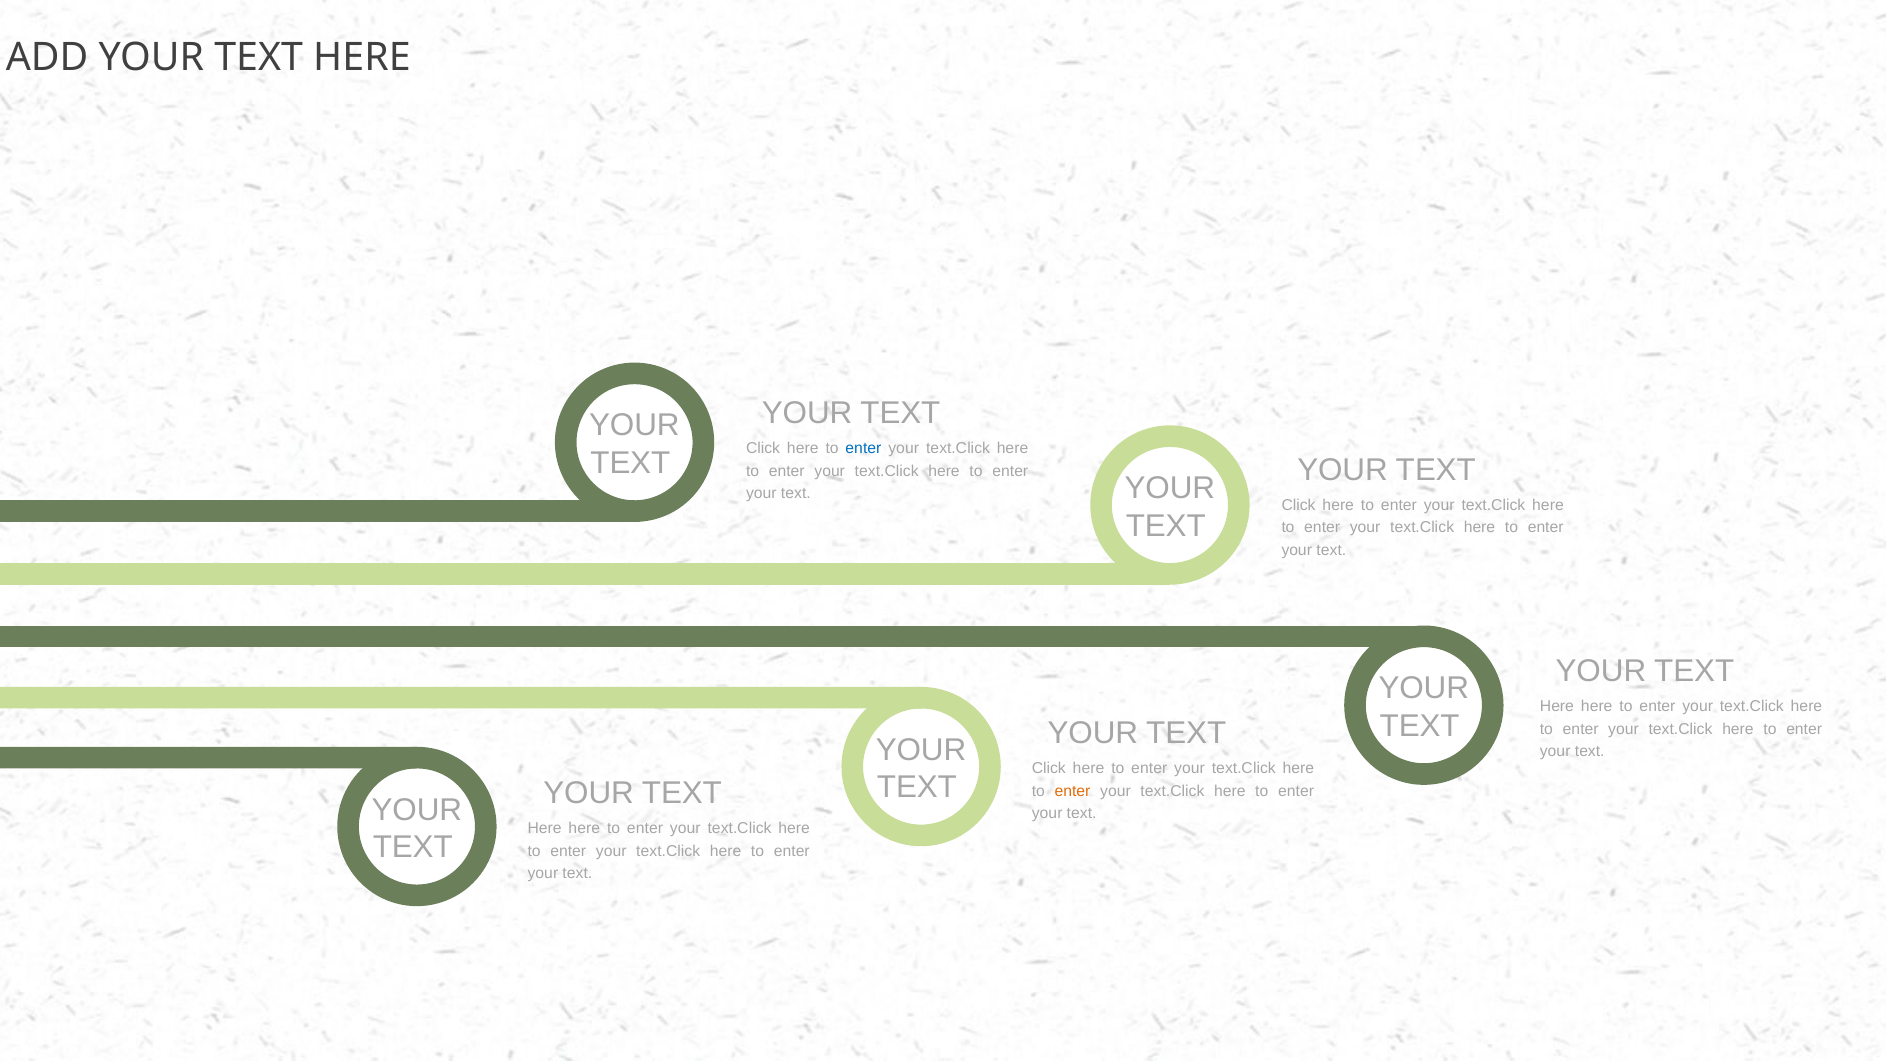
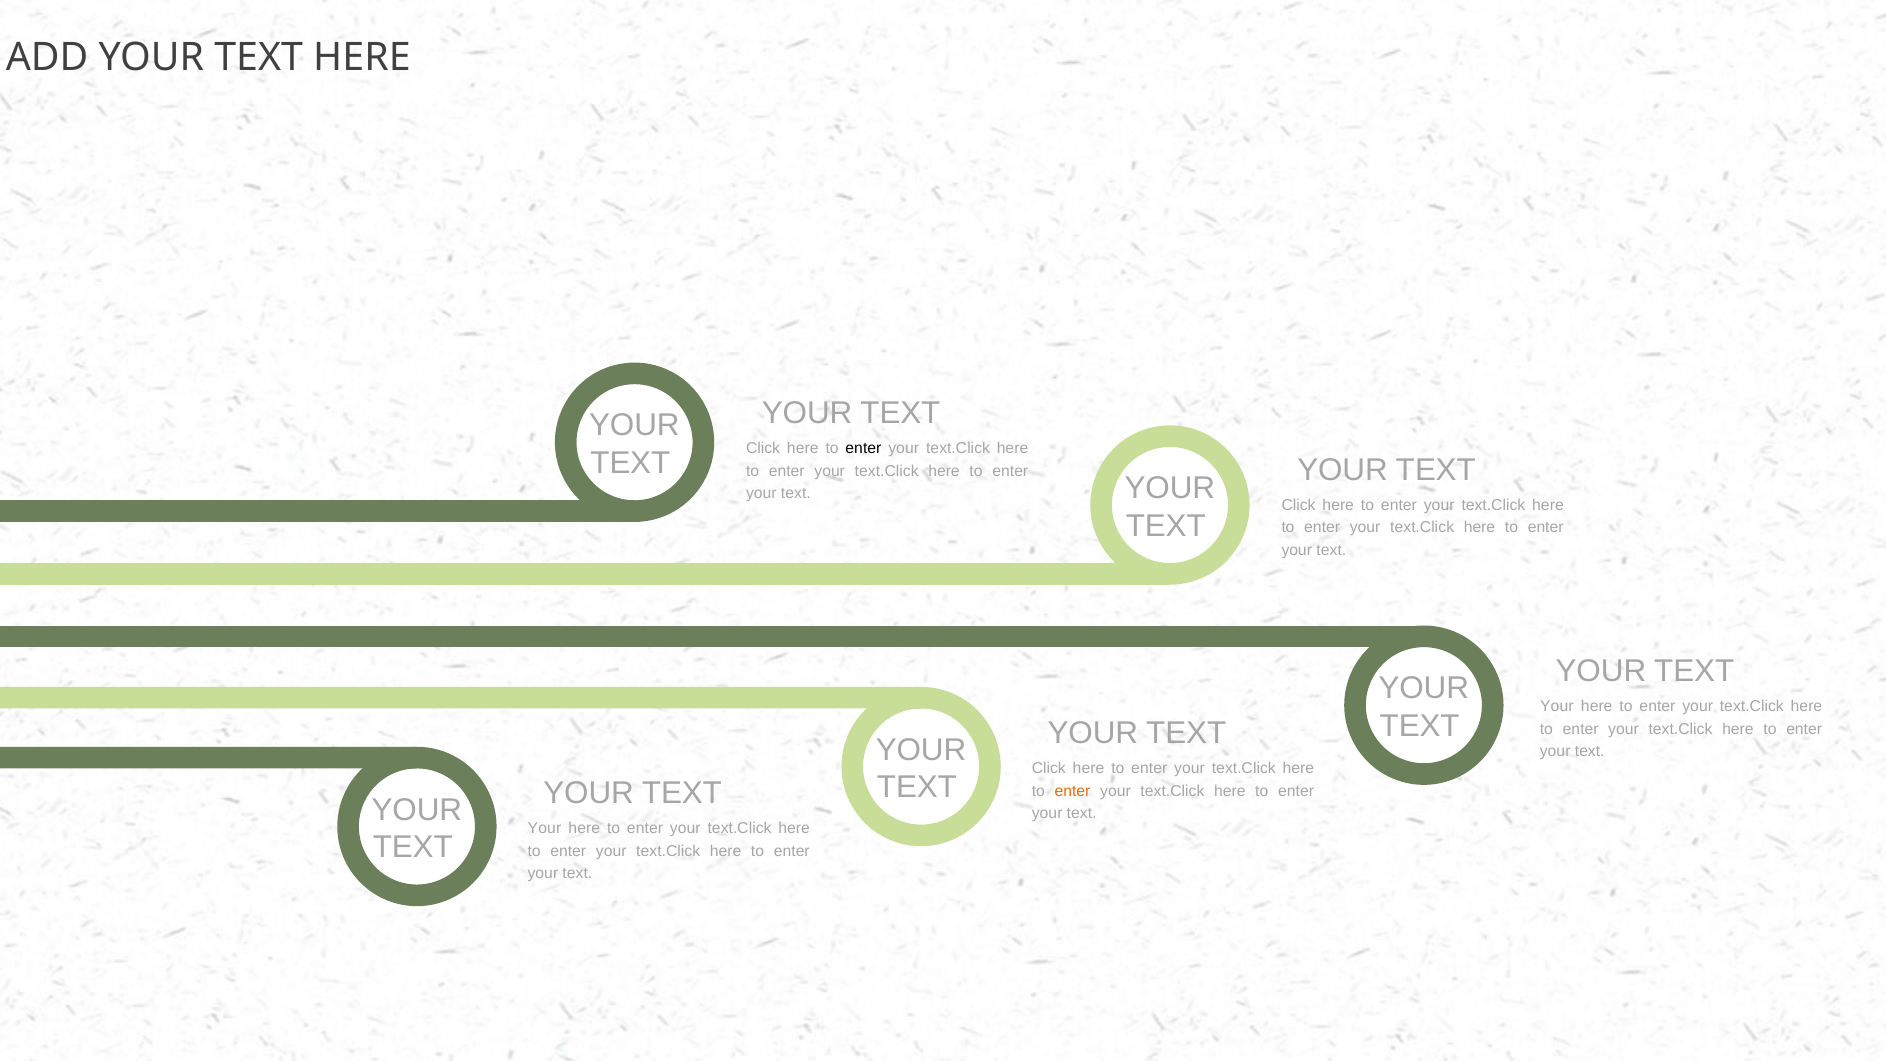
enter at (863, 448) colour: blue -> black
Here at (1557, 706): Here -> Your
Here at (545, 828): Here -> Your
